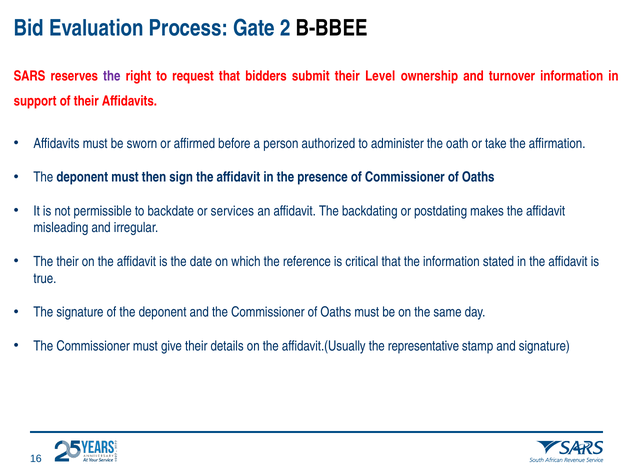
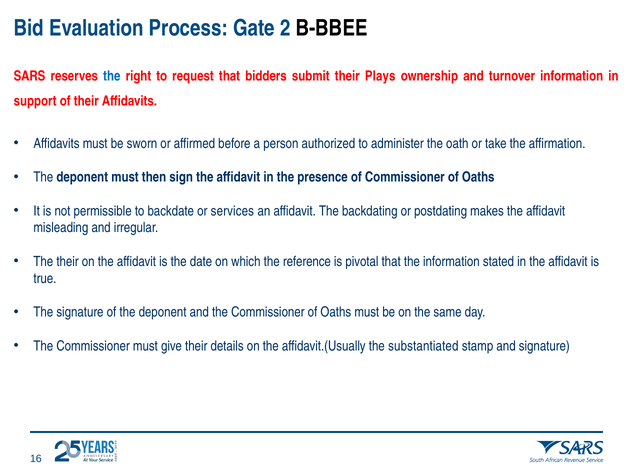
the at (112, 76) colour: purple -> blue
Level: Level -> Plays
critical: critical -> pivotal
representative: representative -> substantiated
